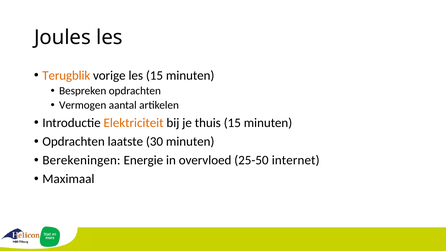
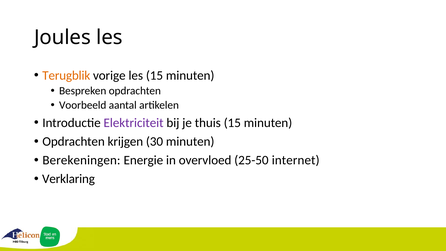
Vermogen: Vermogen -> Voorbeeld
Elektriciteit colour: orange -> purple
laatste: laatste -> krijgen
Maximaal: Maximaal -> Verklaring
